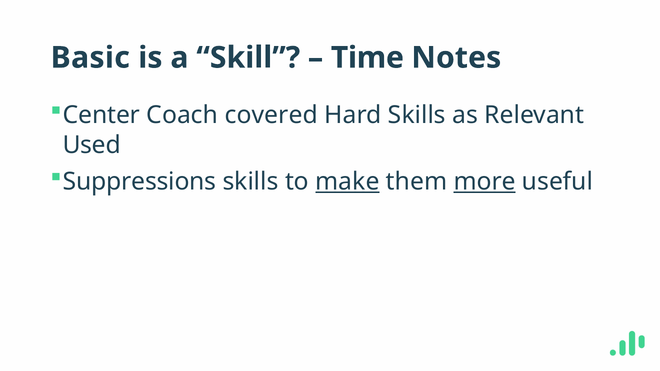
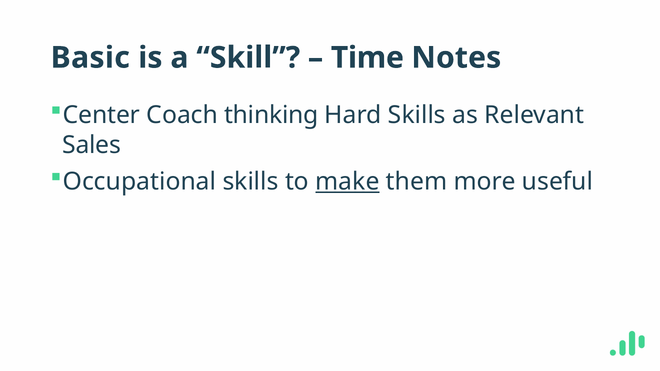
covered: covered -> thinking
Used: Used -> Sales
Suppressions: Suppressions -> Occupational
more underline: present -> none
